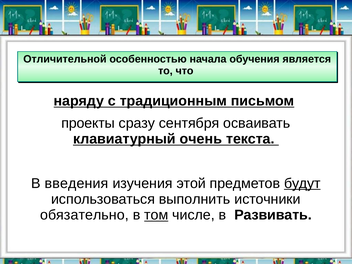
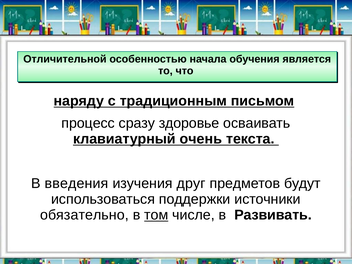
проекты: проекты -> процесс
сентября: сентября -> здоровье
этой: этой -> друг
будут underline: present -> none
выполнить: выполнить -> поддержки
